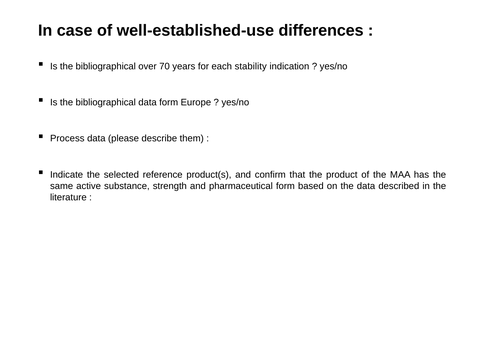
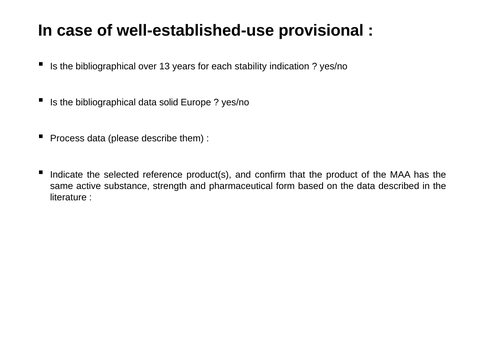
differences: differences -> provisional
70: 70 -> 13
data form: form -> solid
